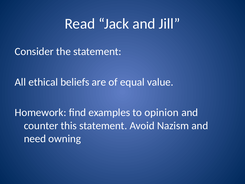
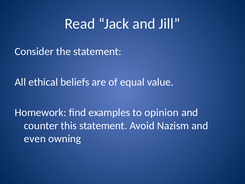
need: need -> even
